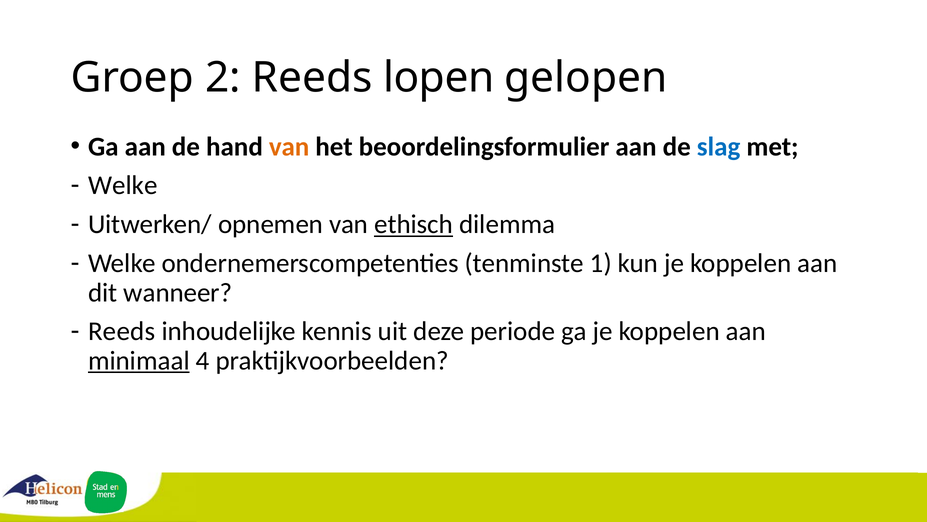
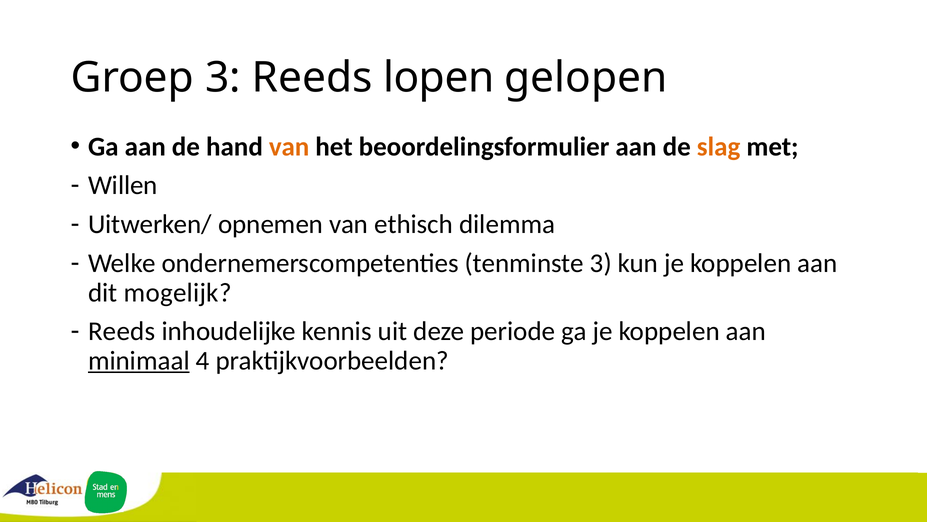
Groep 2: 2 -> 3
slag colour: blue -> orange
Welke at (123, 185): Welke -> Willen
ethisch underline: present -> none
tenminste 1: 1 -> 3
wanneer: wanneer -> mogelijk
